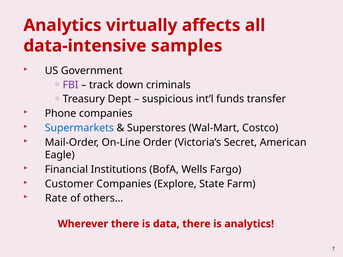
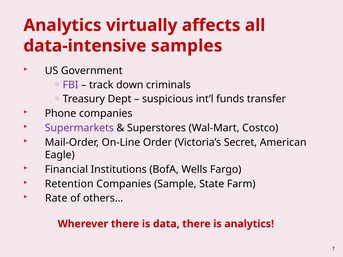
Supermarkets colour: blue -> purple
Customer: Customer -> Retention
Explore: Explore -> Sample
